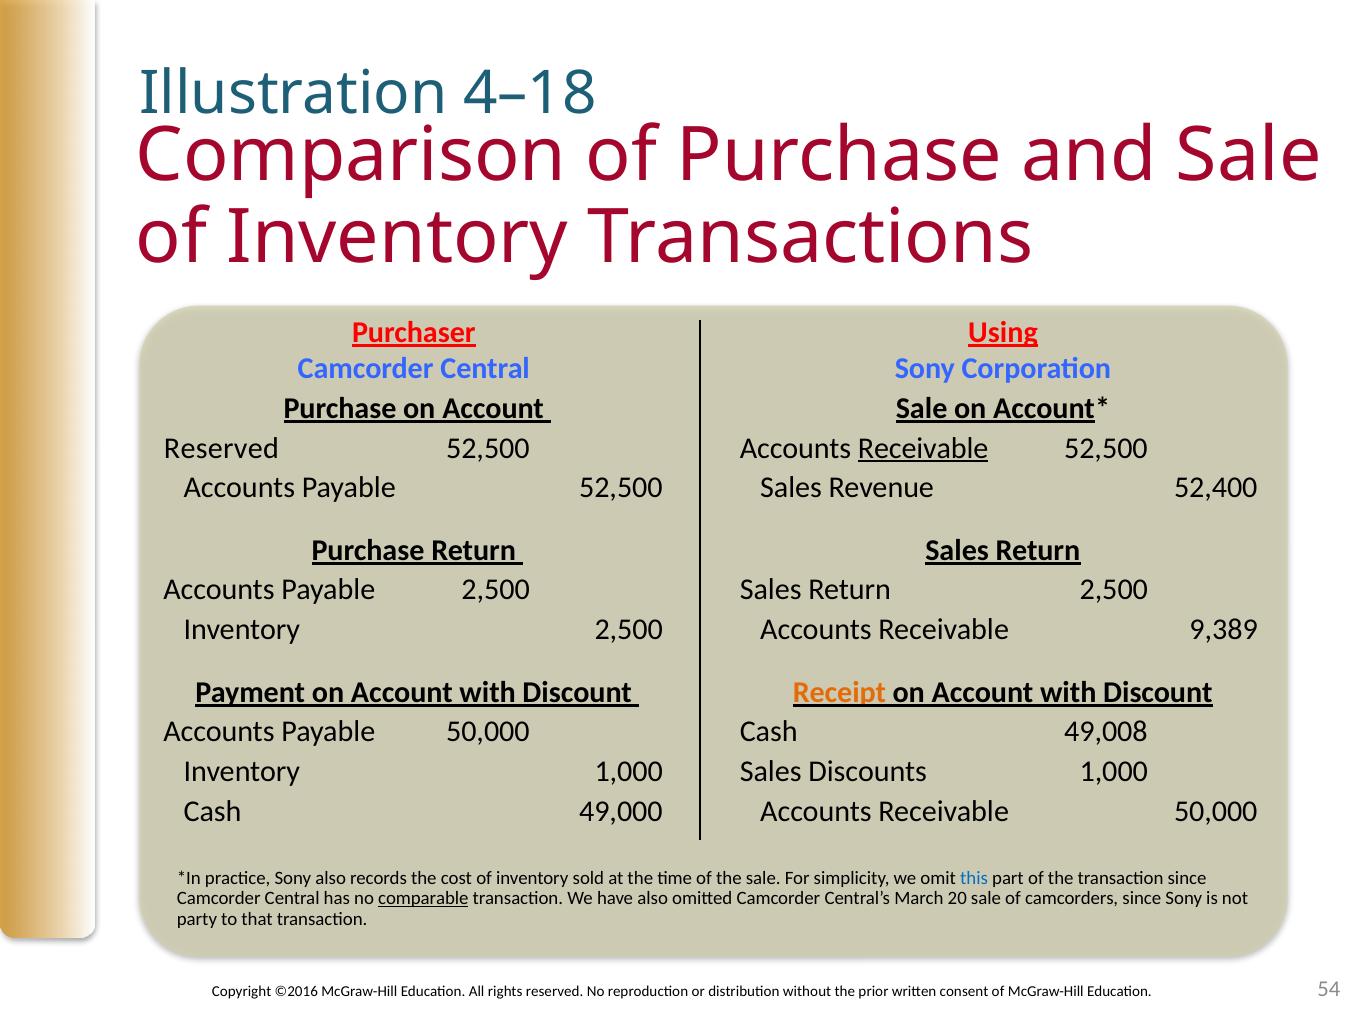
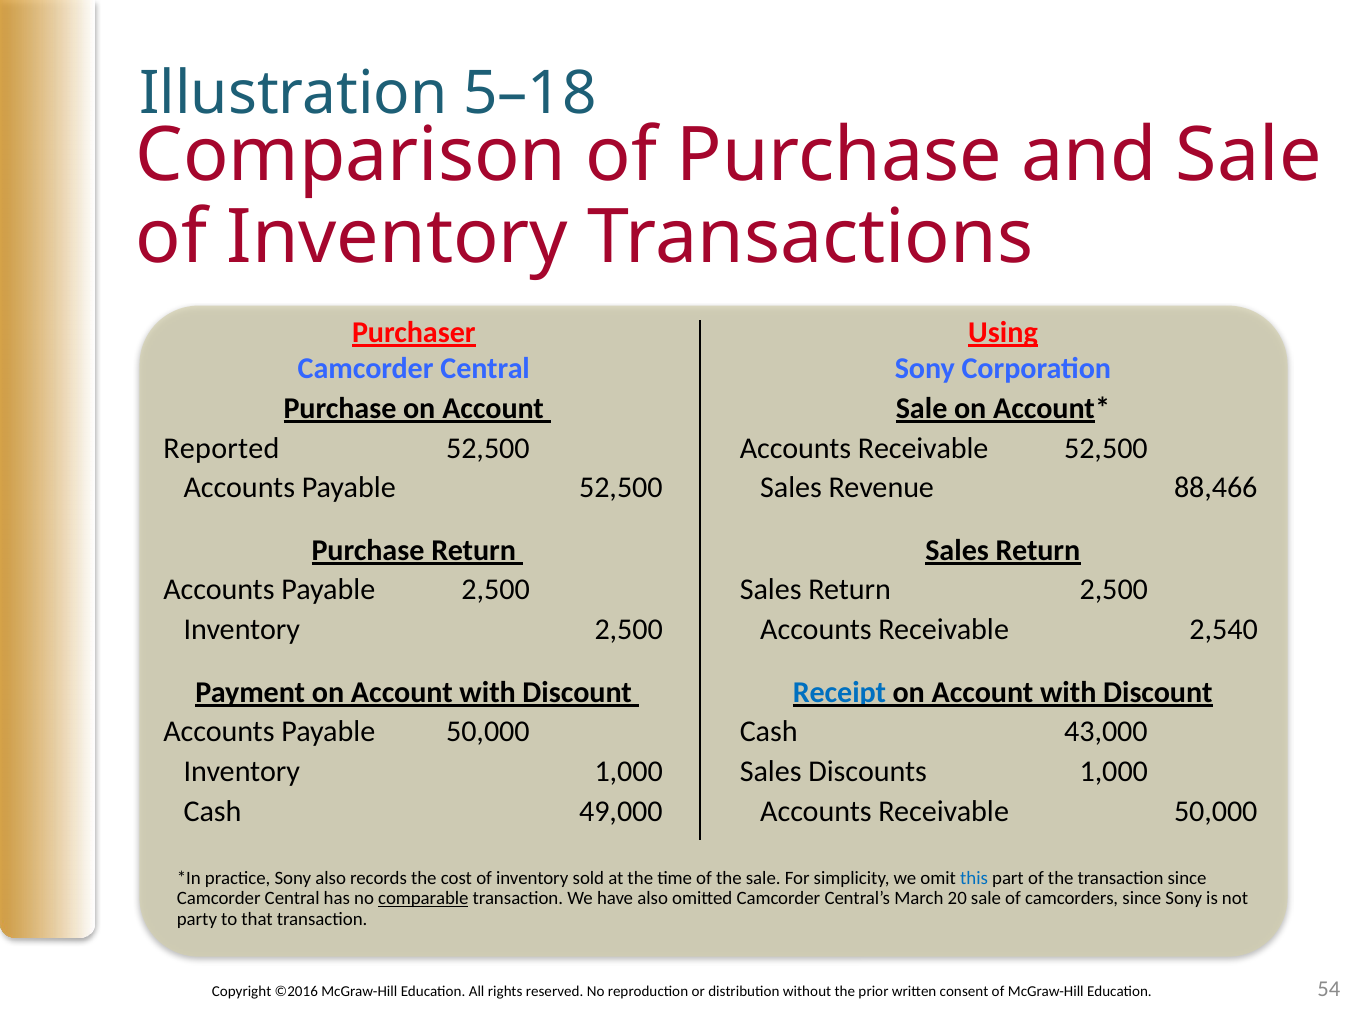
4–18: 4–18 -> 5–18
Reserved at (221, 448): Reserved -> Reported
Receivable at (923, 448) underline: present -> none
52,400: 52,400 -> 88,466
9,389: 9,389 -> 2,540
Receipt colour: orange -> blue
49,008: 49,008 -> 43,000
